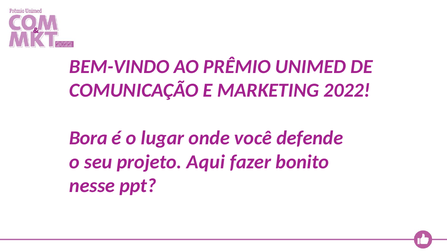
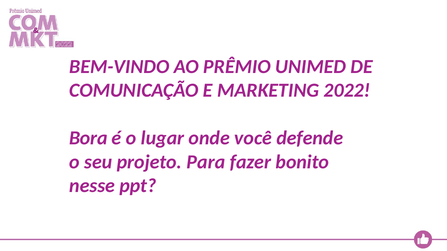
Aqui: Aqui -> Para
